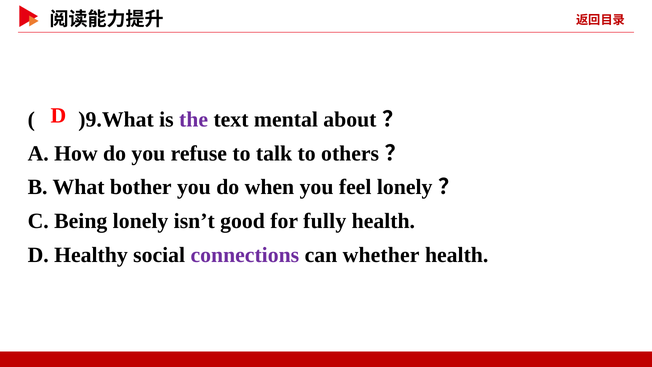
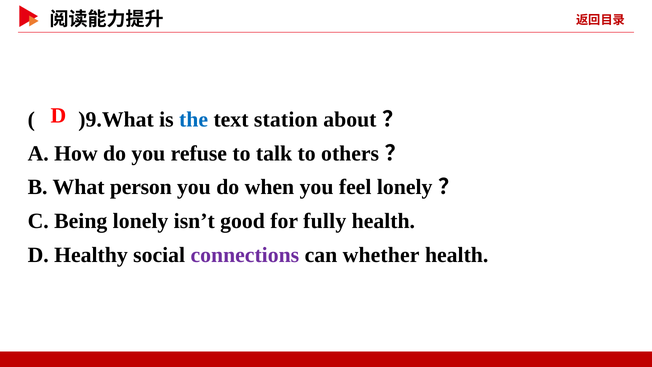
the colour: purple -> blue
mental: mental -> station
bother: bother -> person
